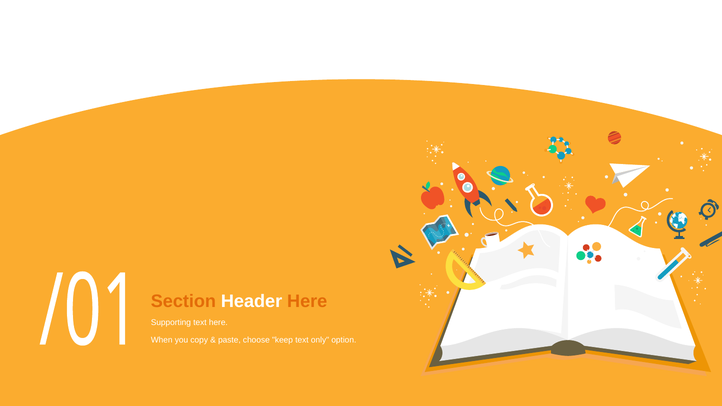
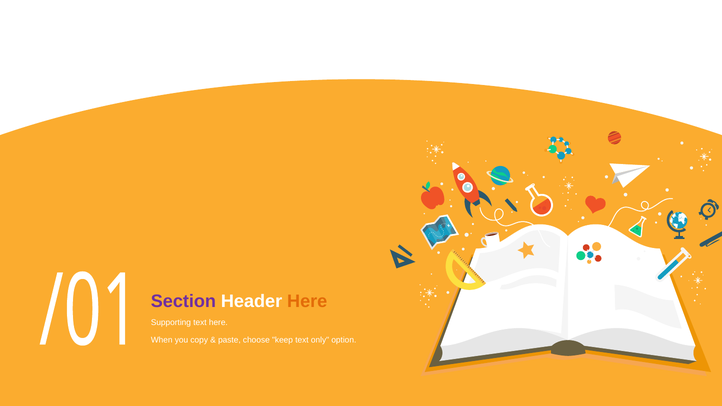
Section colour: orange -> purple
